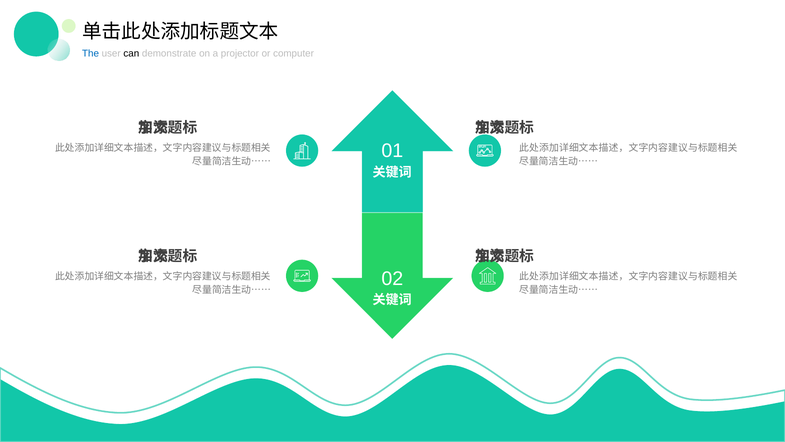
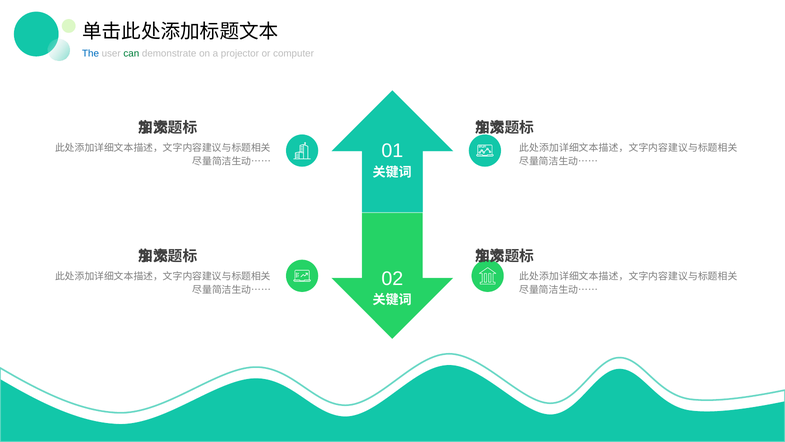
can colour: black -> green
